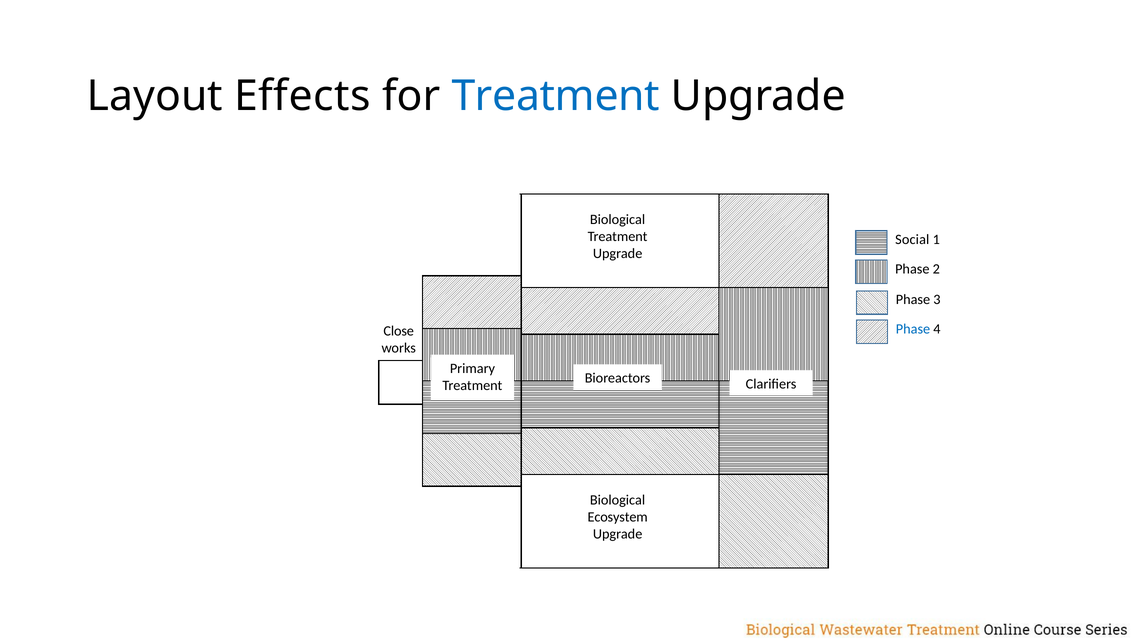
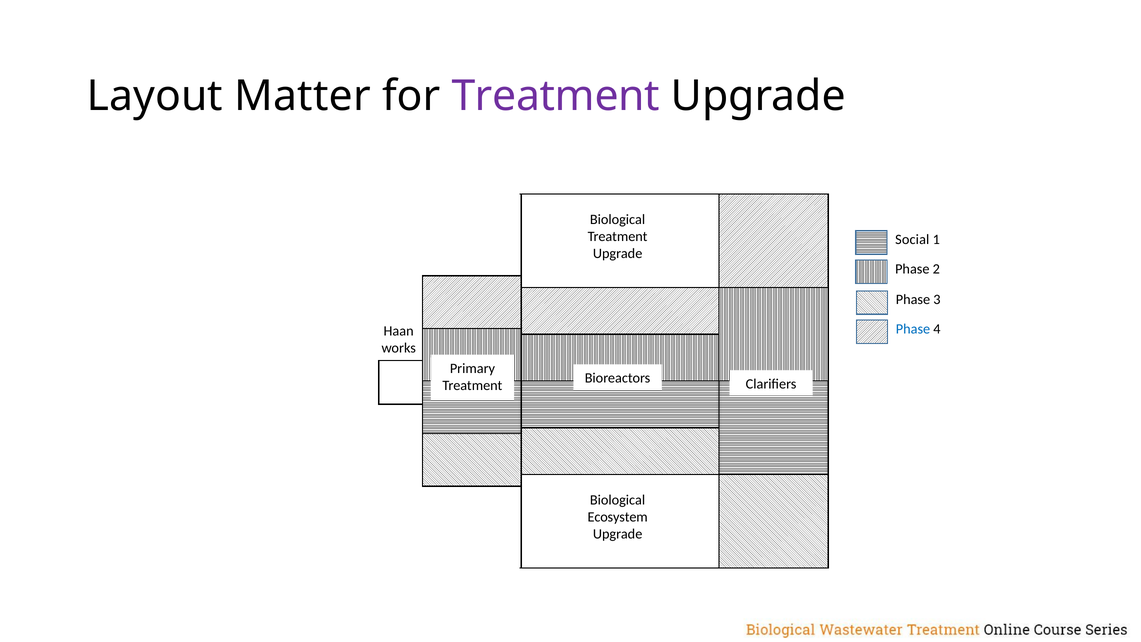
Effects: Effects -> Matter
Treatment at (556, 96) colour: blue -> purple
Close: Close -> Haan
